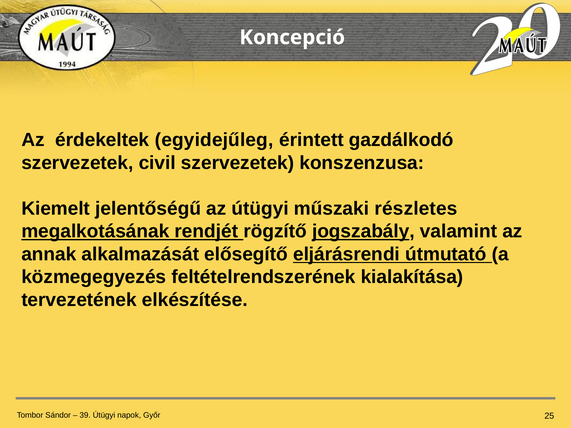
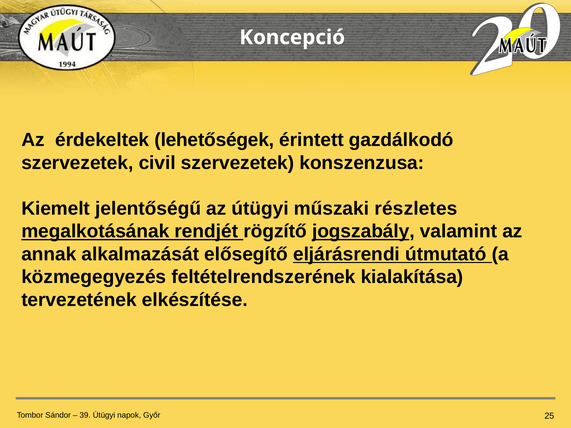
egyidejűleg: egyidejűleg -> lehetőségek
